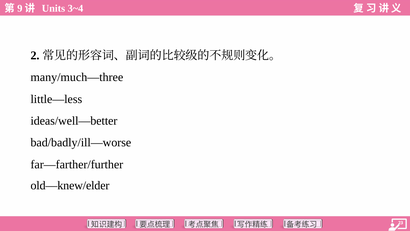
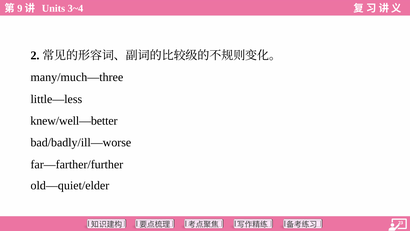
ideas/well—better: ideas/well—better -> knew/well—better
old—knew/elder: old—knew/elder -> old—quiet/elder
